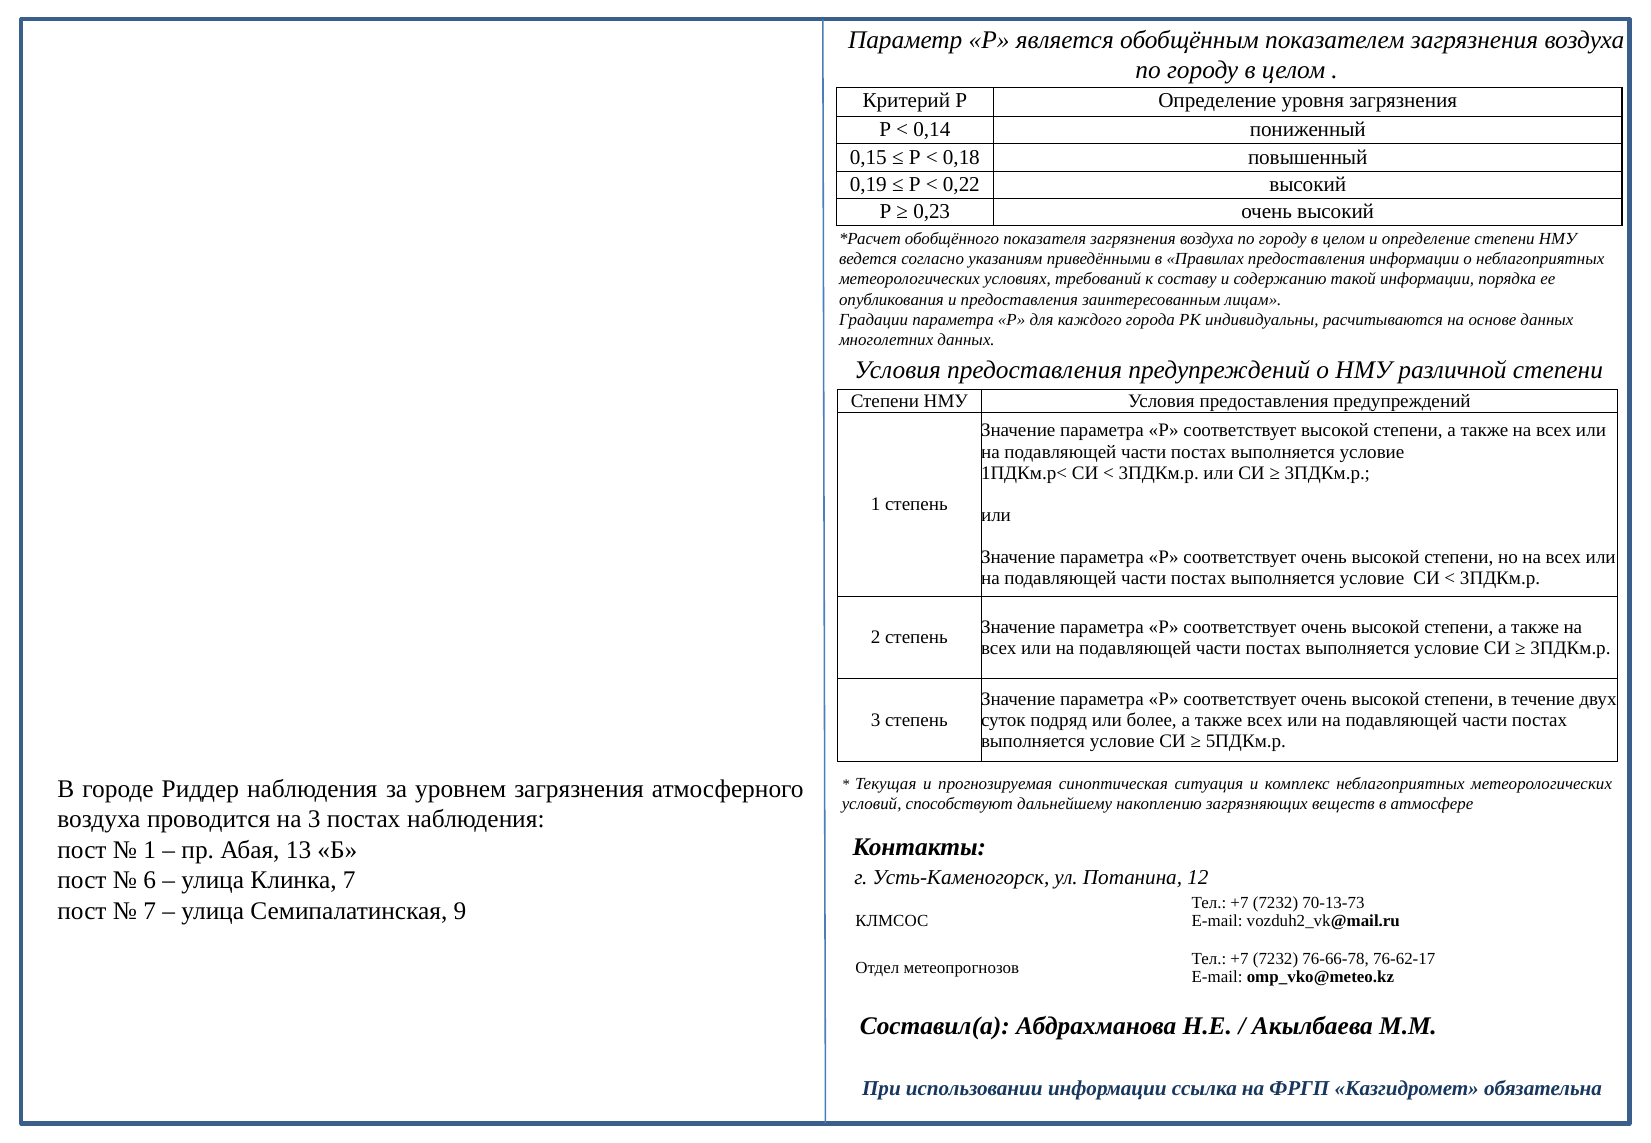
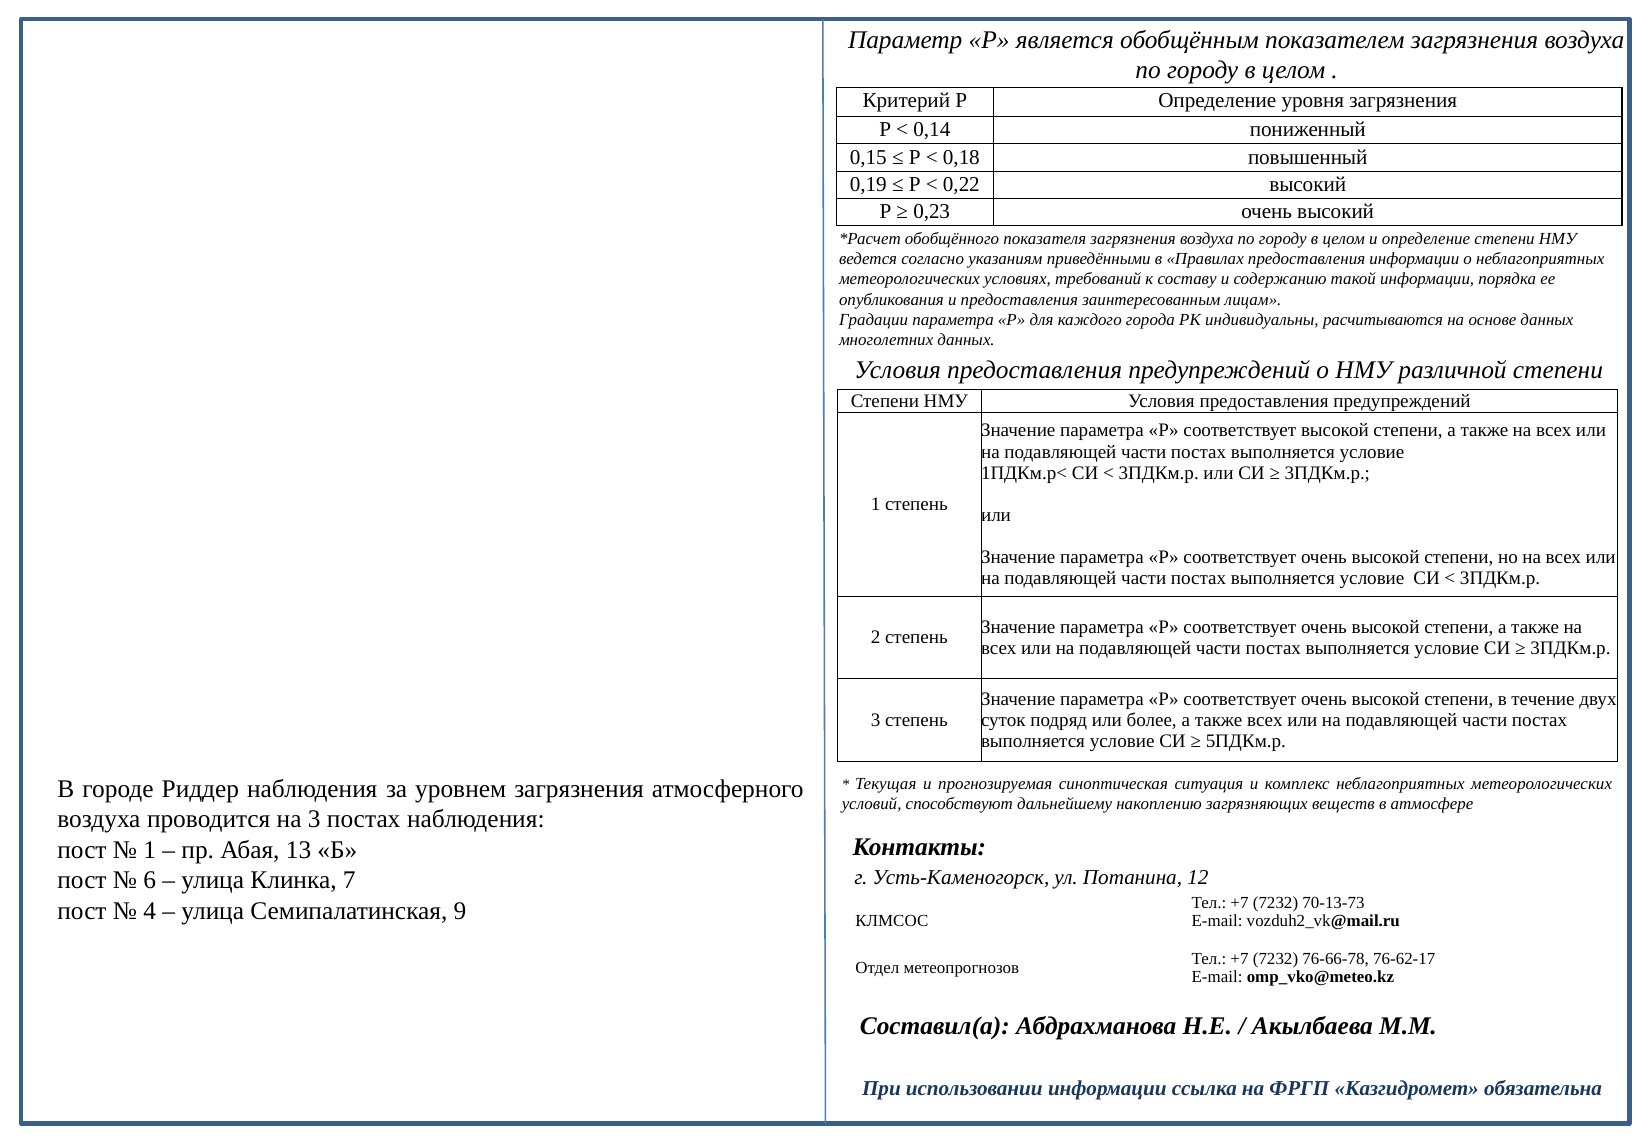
7 at (150, 911): 7 -> 4
